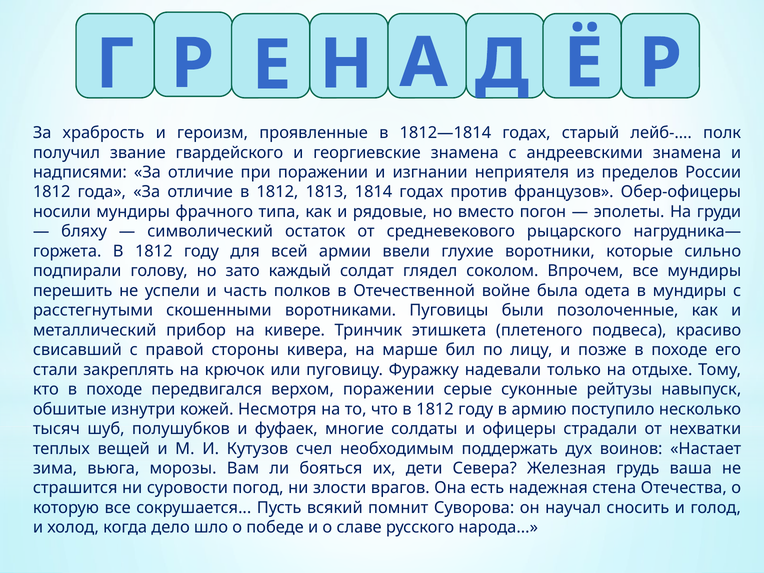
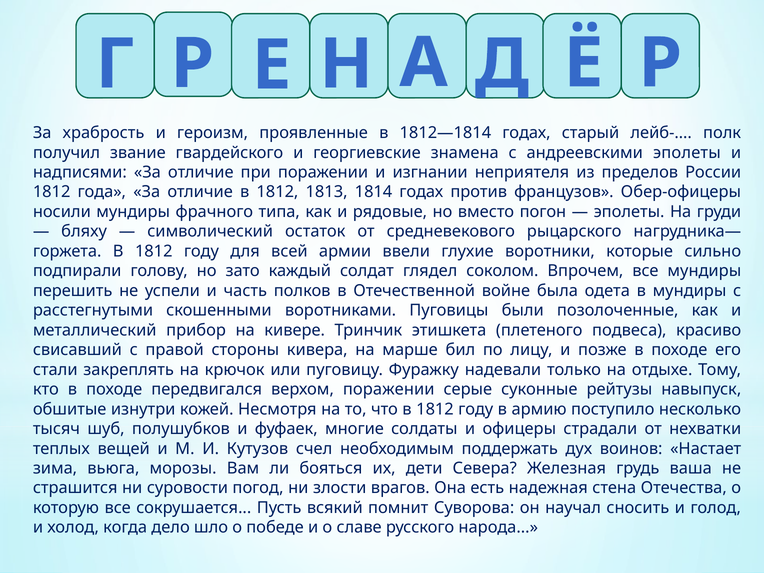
андреевскими знамена: знамена -> эполеты
